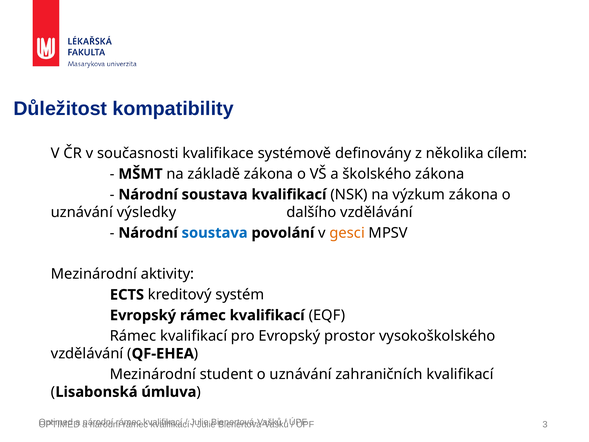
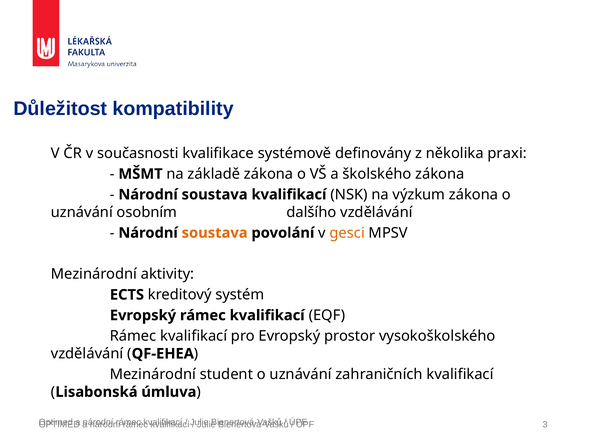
cílem: cílem -> praxi
výsledky: výsledky -> osobním
soustava at (215, 233) colour: blue -> orange
